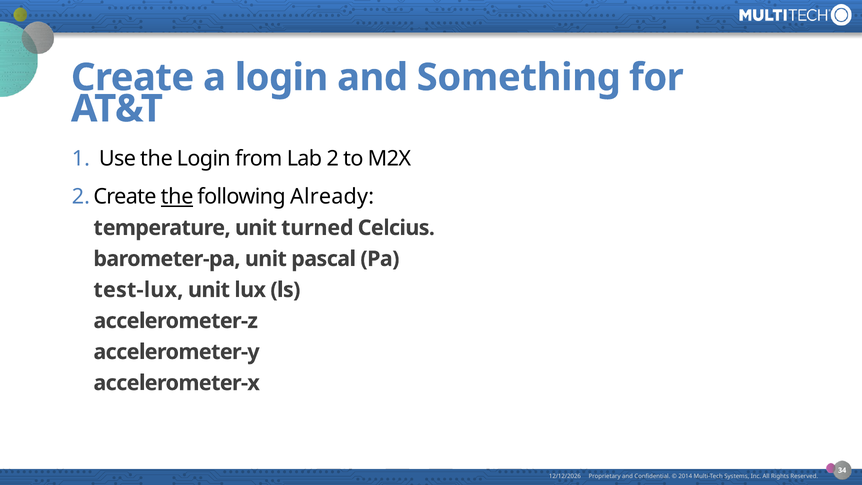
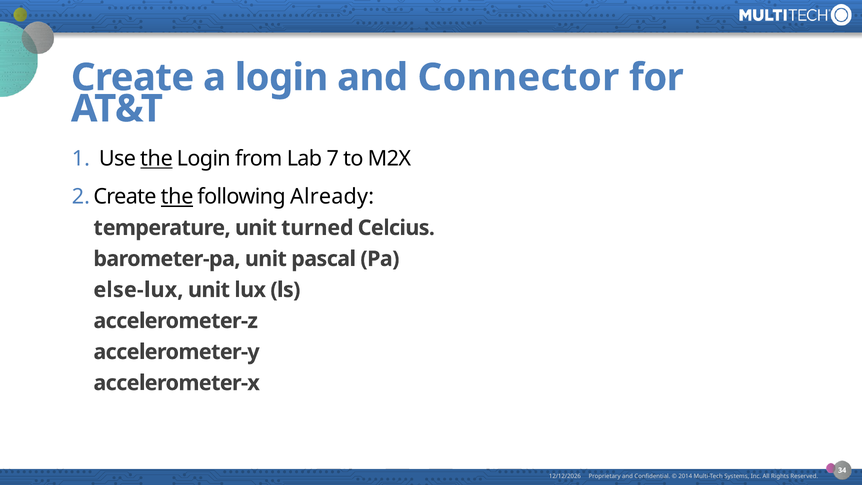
Something: Something -> Connector
the at (156, 159) underline: none -> present
2: 2 -> 7
test-lux: test-lux -> else-lux
